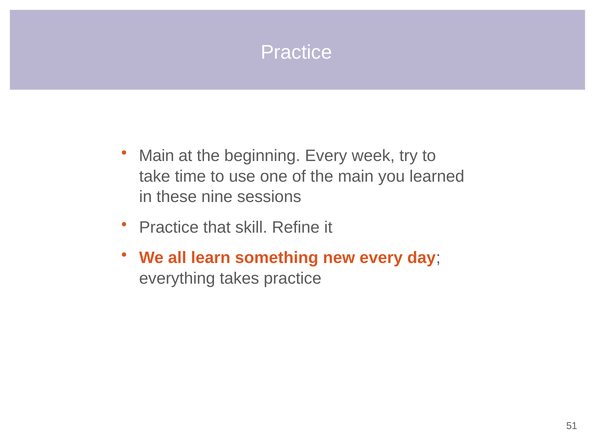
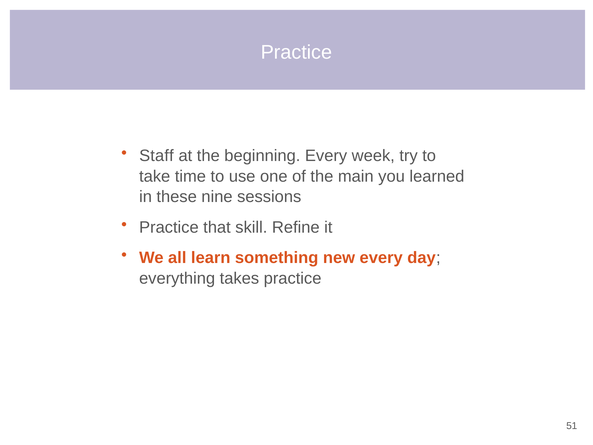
Main at (157, 156): Main -> Staff
